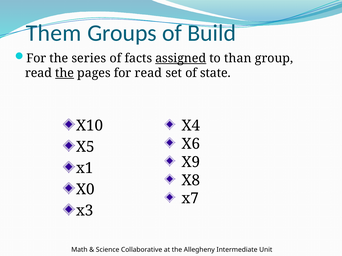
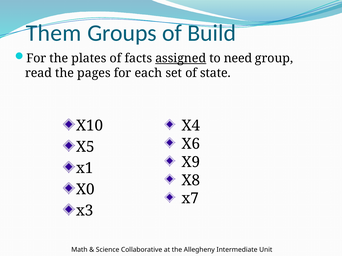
series: series -> plates
than: than -> need
the at (65, 73) underline: present -> none
for read: read -> each
